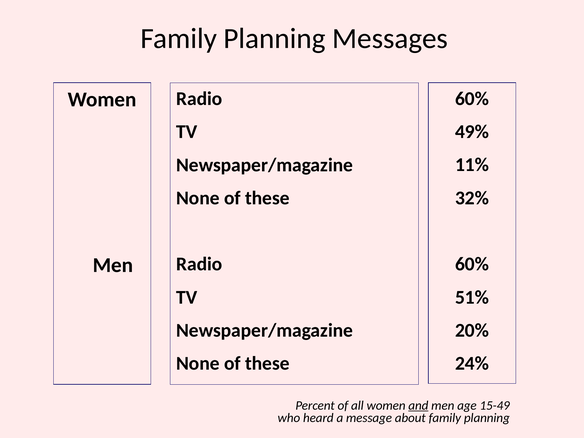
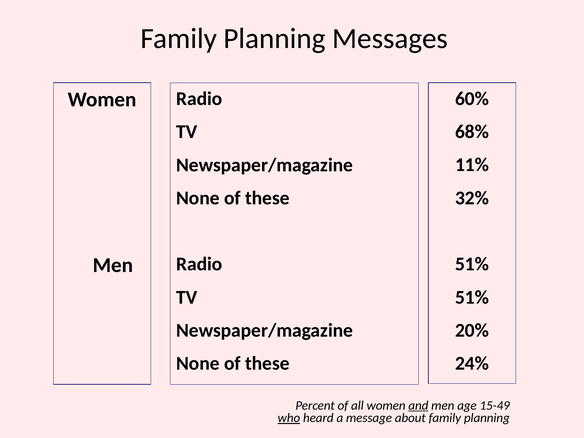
49%: 49% -> 68%
60% at (472, 264): 60% -> 51%
who underline: none -> present
